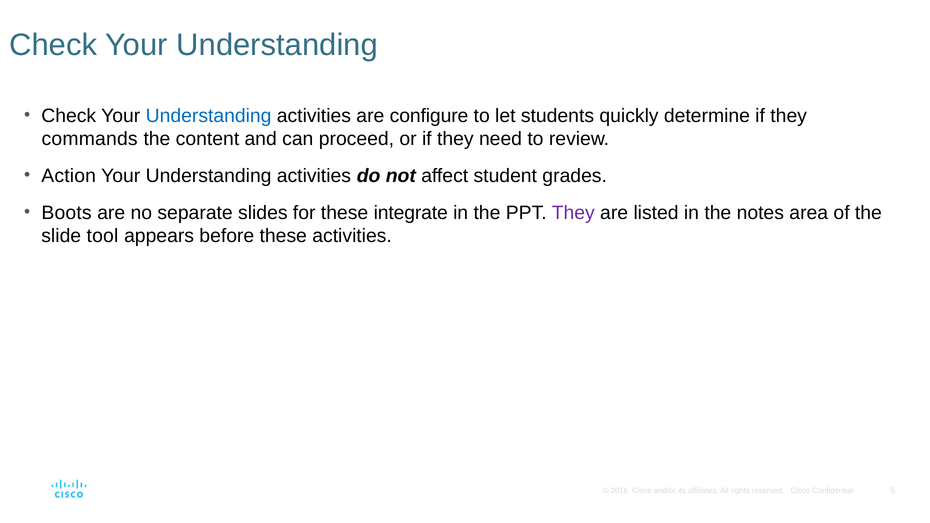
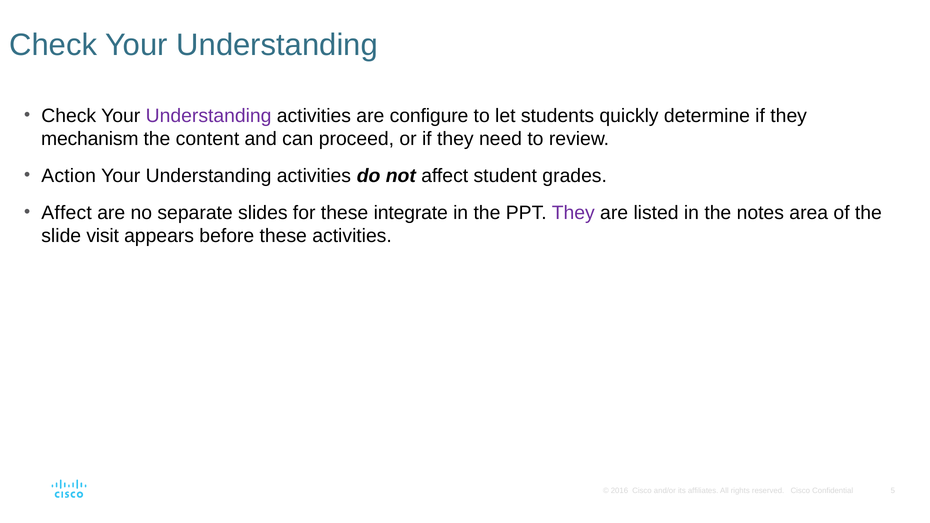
Understanding at (209, 116) colour: blue -> purple
commands: commands -> mechanism
Boots at (67, 213): Boots -> Affect
tool: tool -> visit
